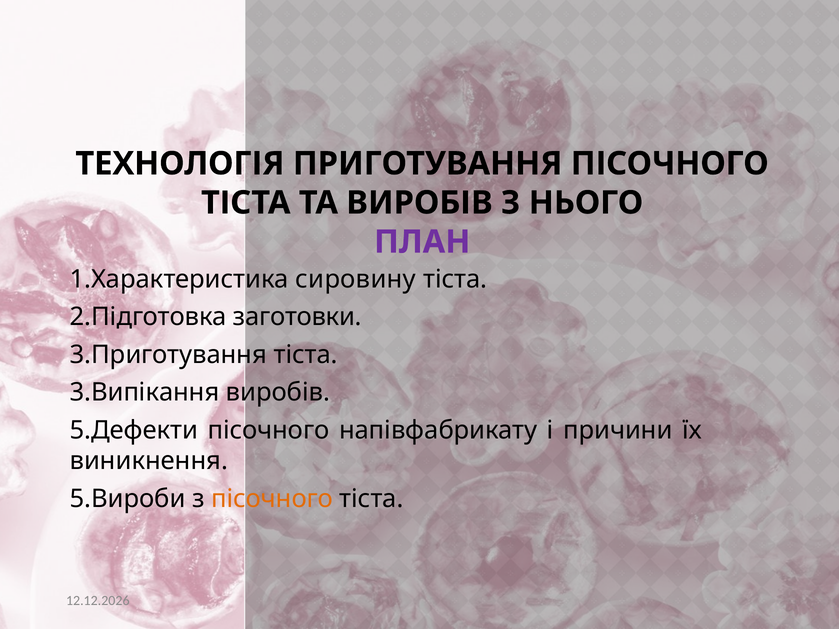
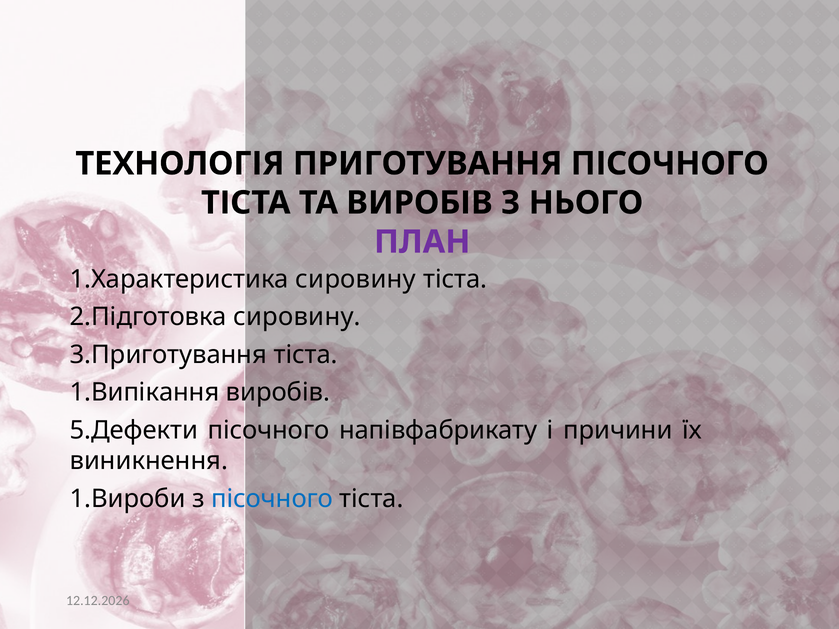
2.Підготовка заготовки: заготовки -> сировину
3.Випікання: 3.Випікання -> 1.Випікання
5.Вироби: 5.Вироби -> 1.Вироби
пісочного at (272, 499) colour: orange -> blue
